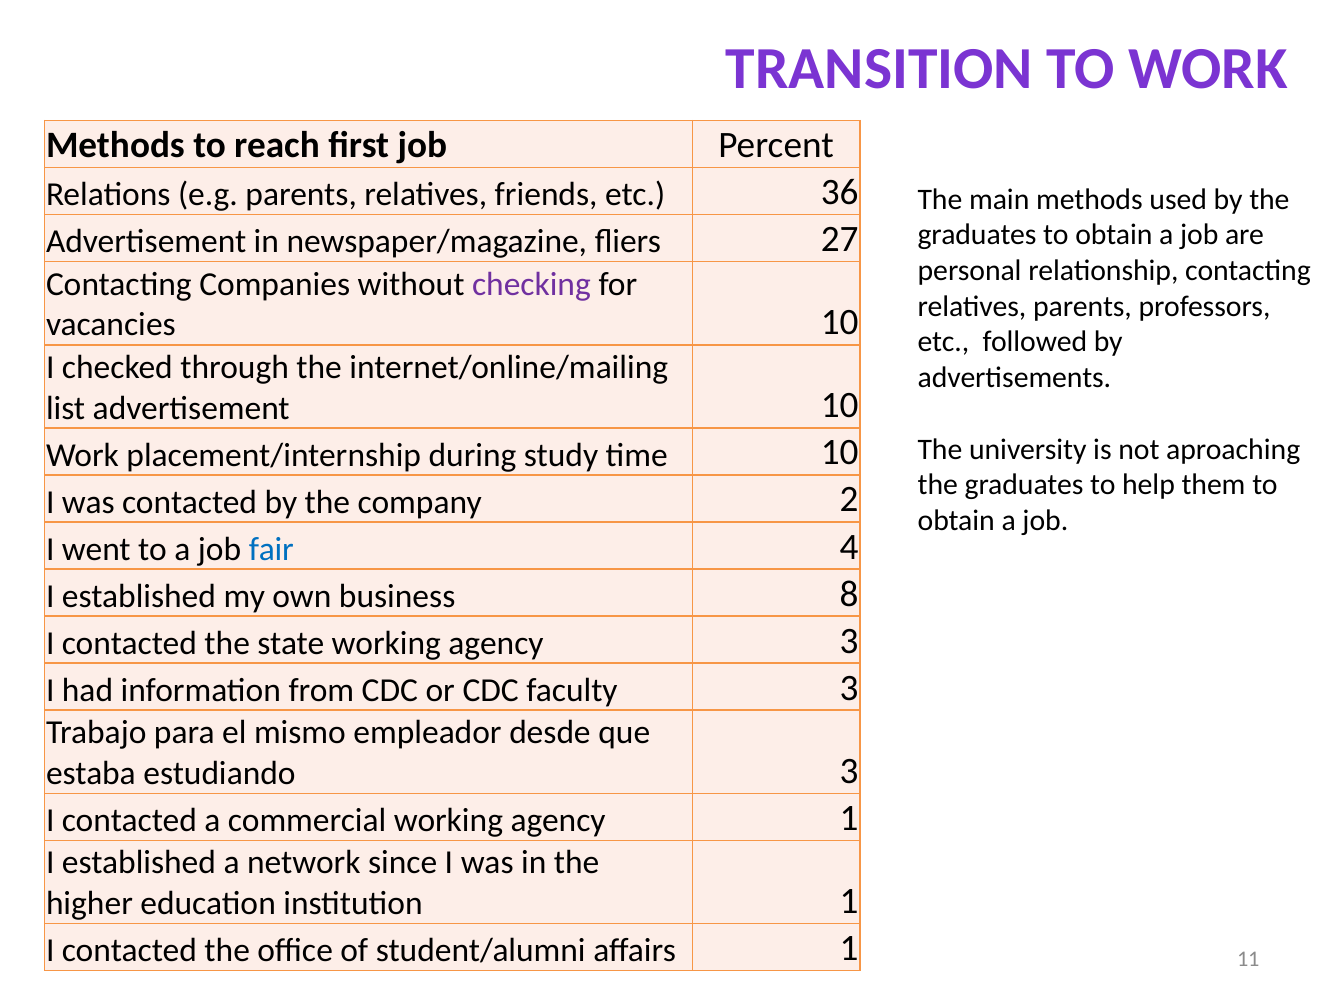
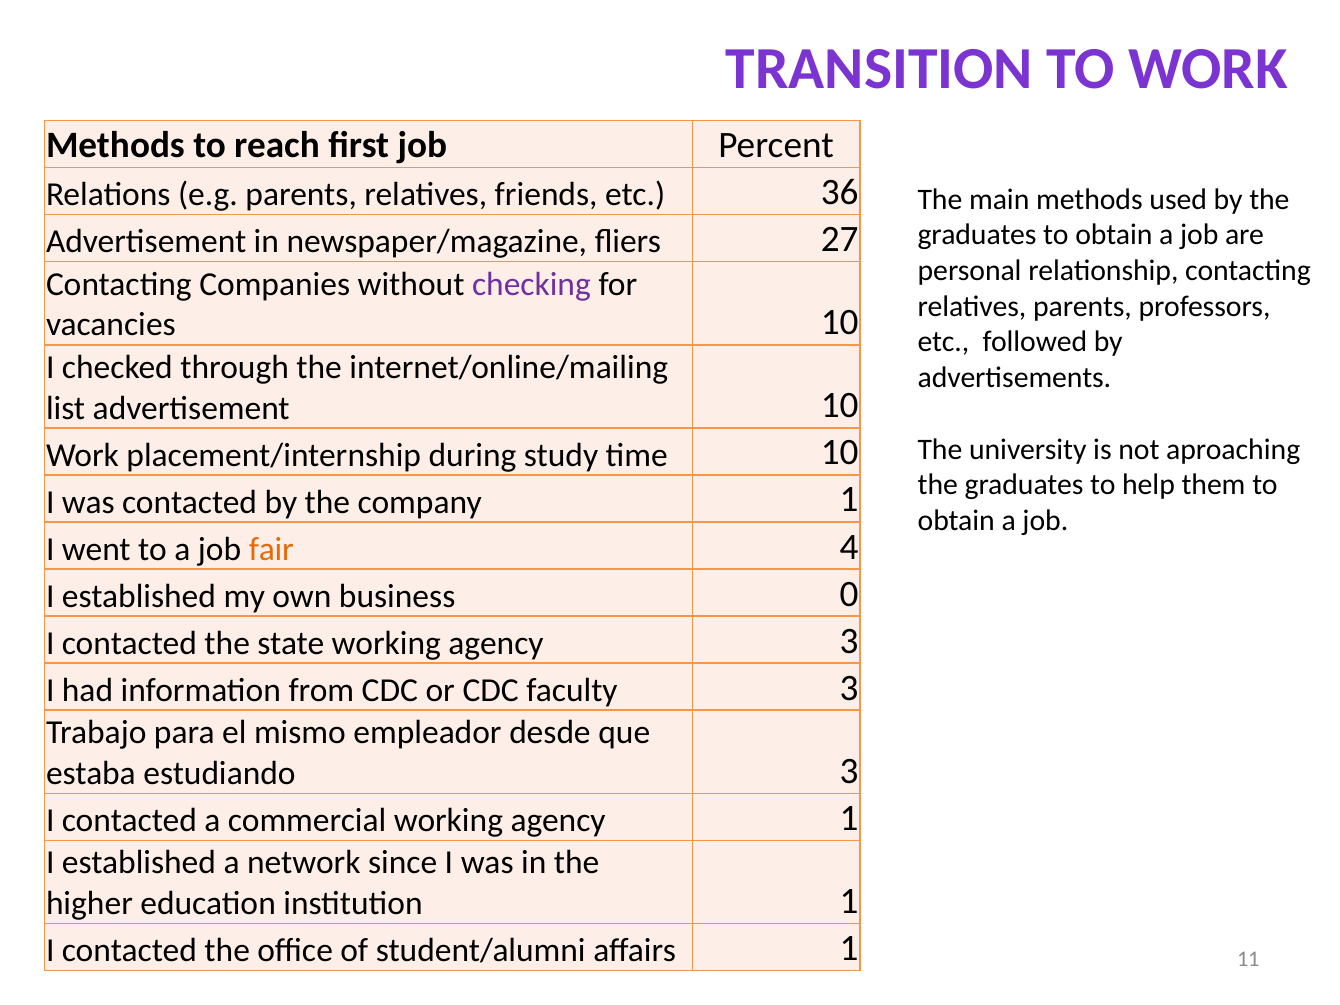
company 2: 2 -> 1
fair colour: blue -> orange
8: 8 -> 0
